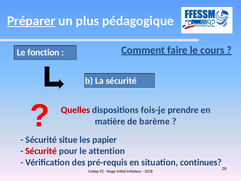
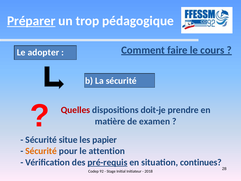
plus: plus -> trop
fonction: fonction -> adopter
fois-je: fois-je -> doit-je
barème: barème -> examen
Sécurité at (41, 151) colour: red -> orange
pré-requis underline: none -> present
